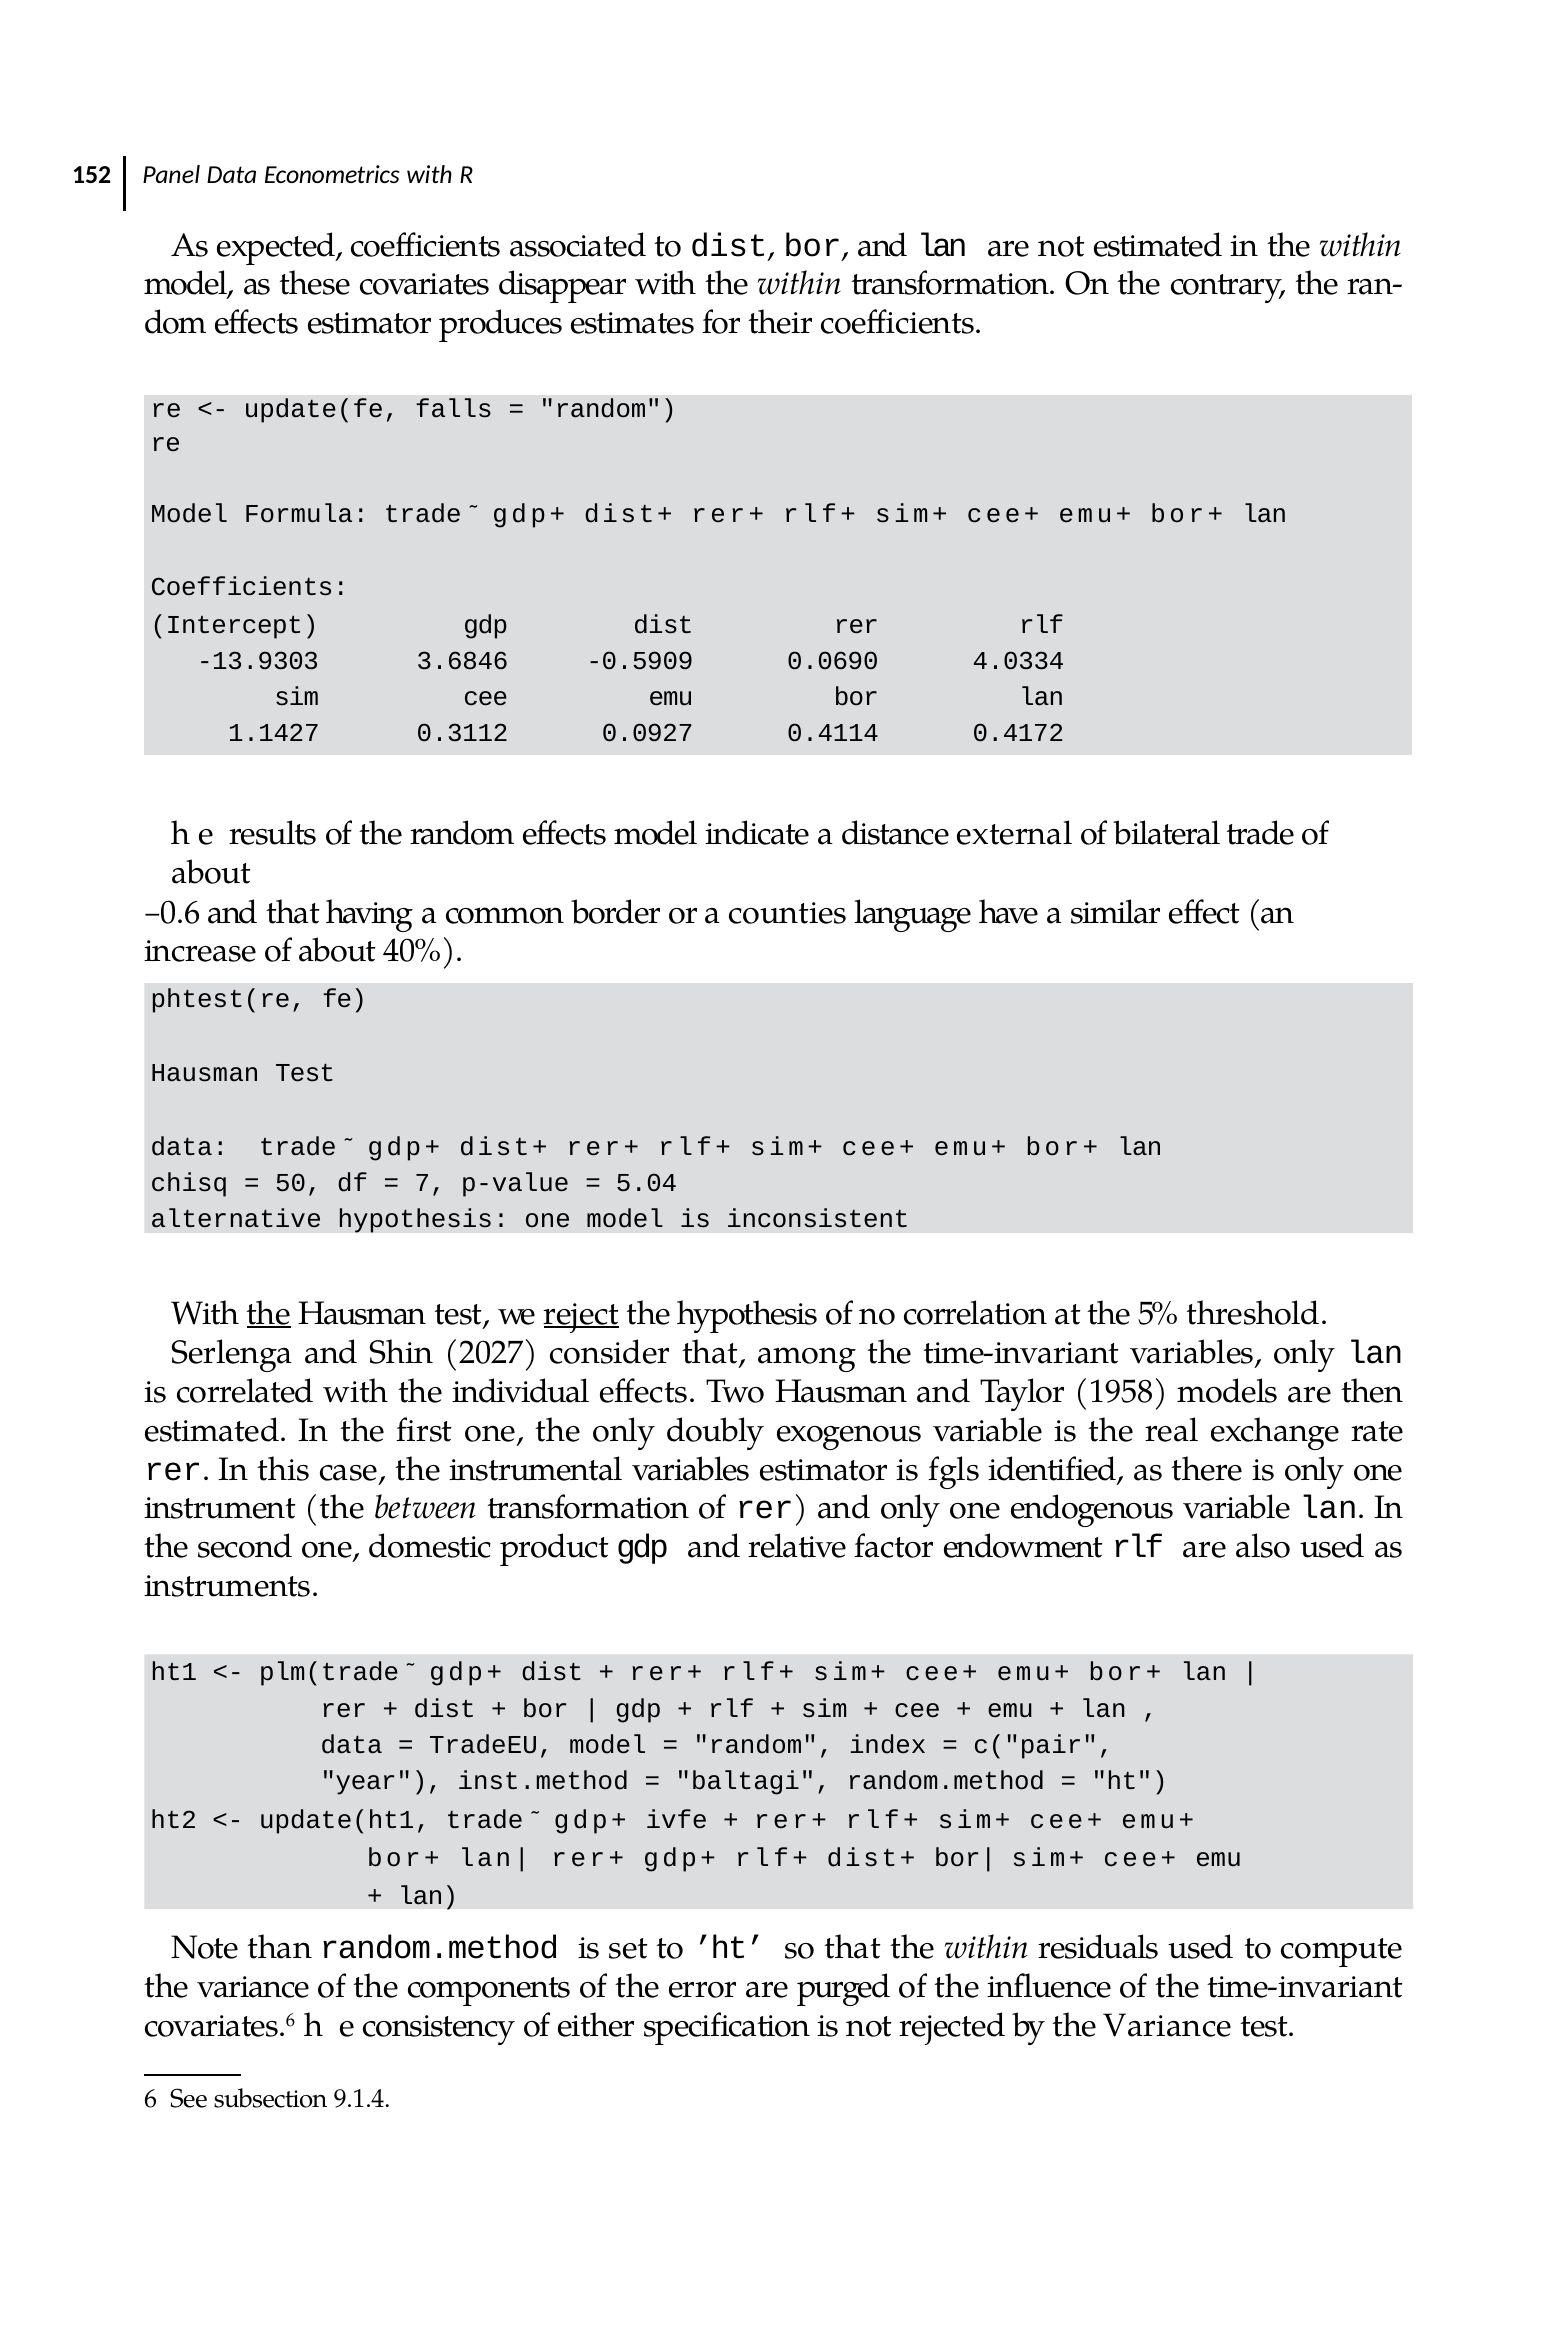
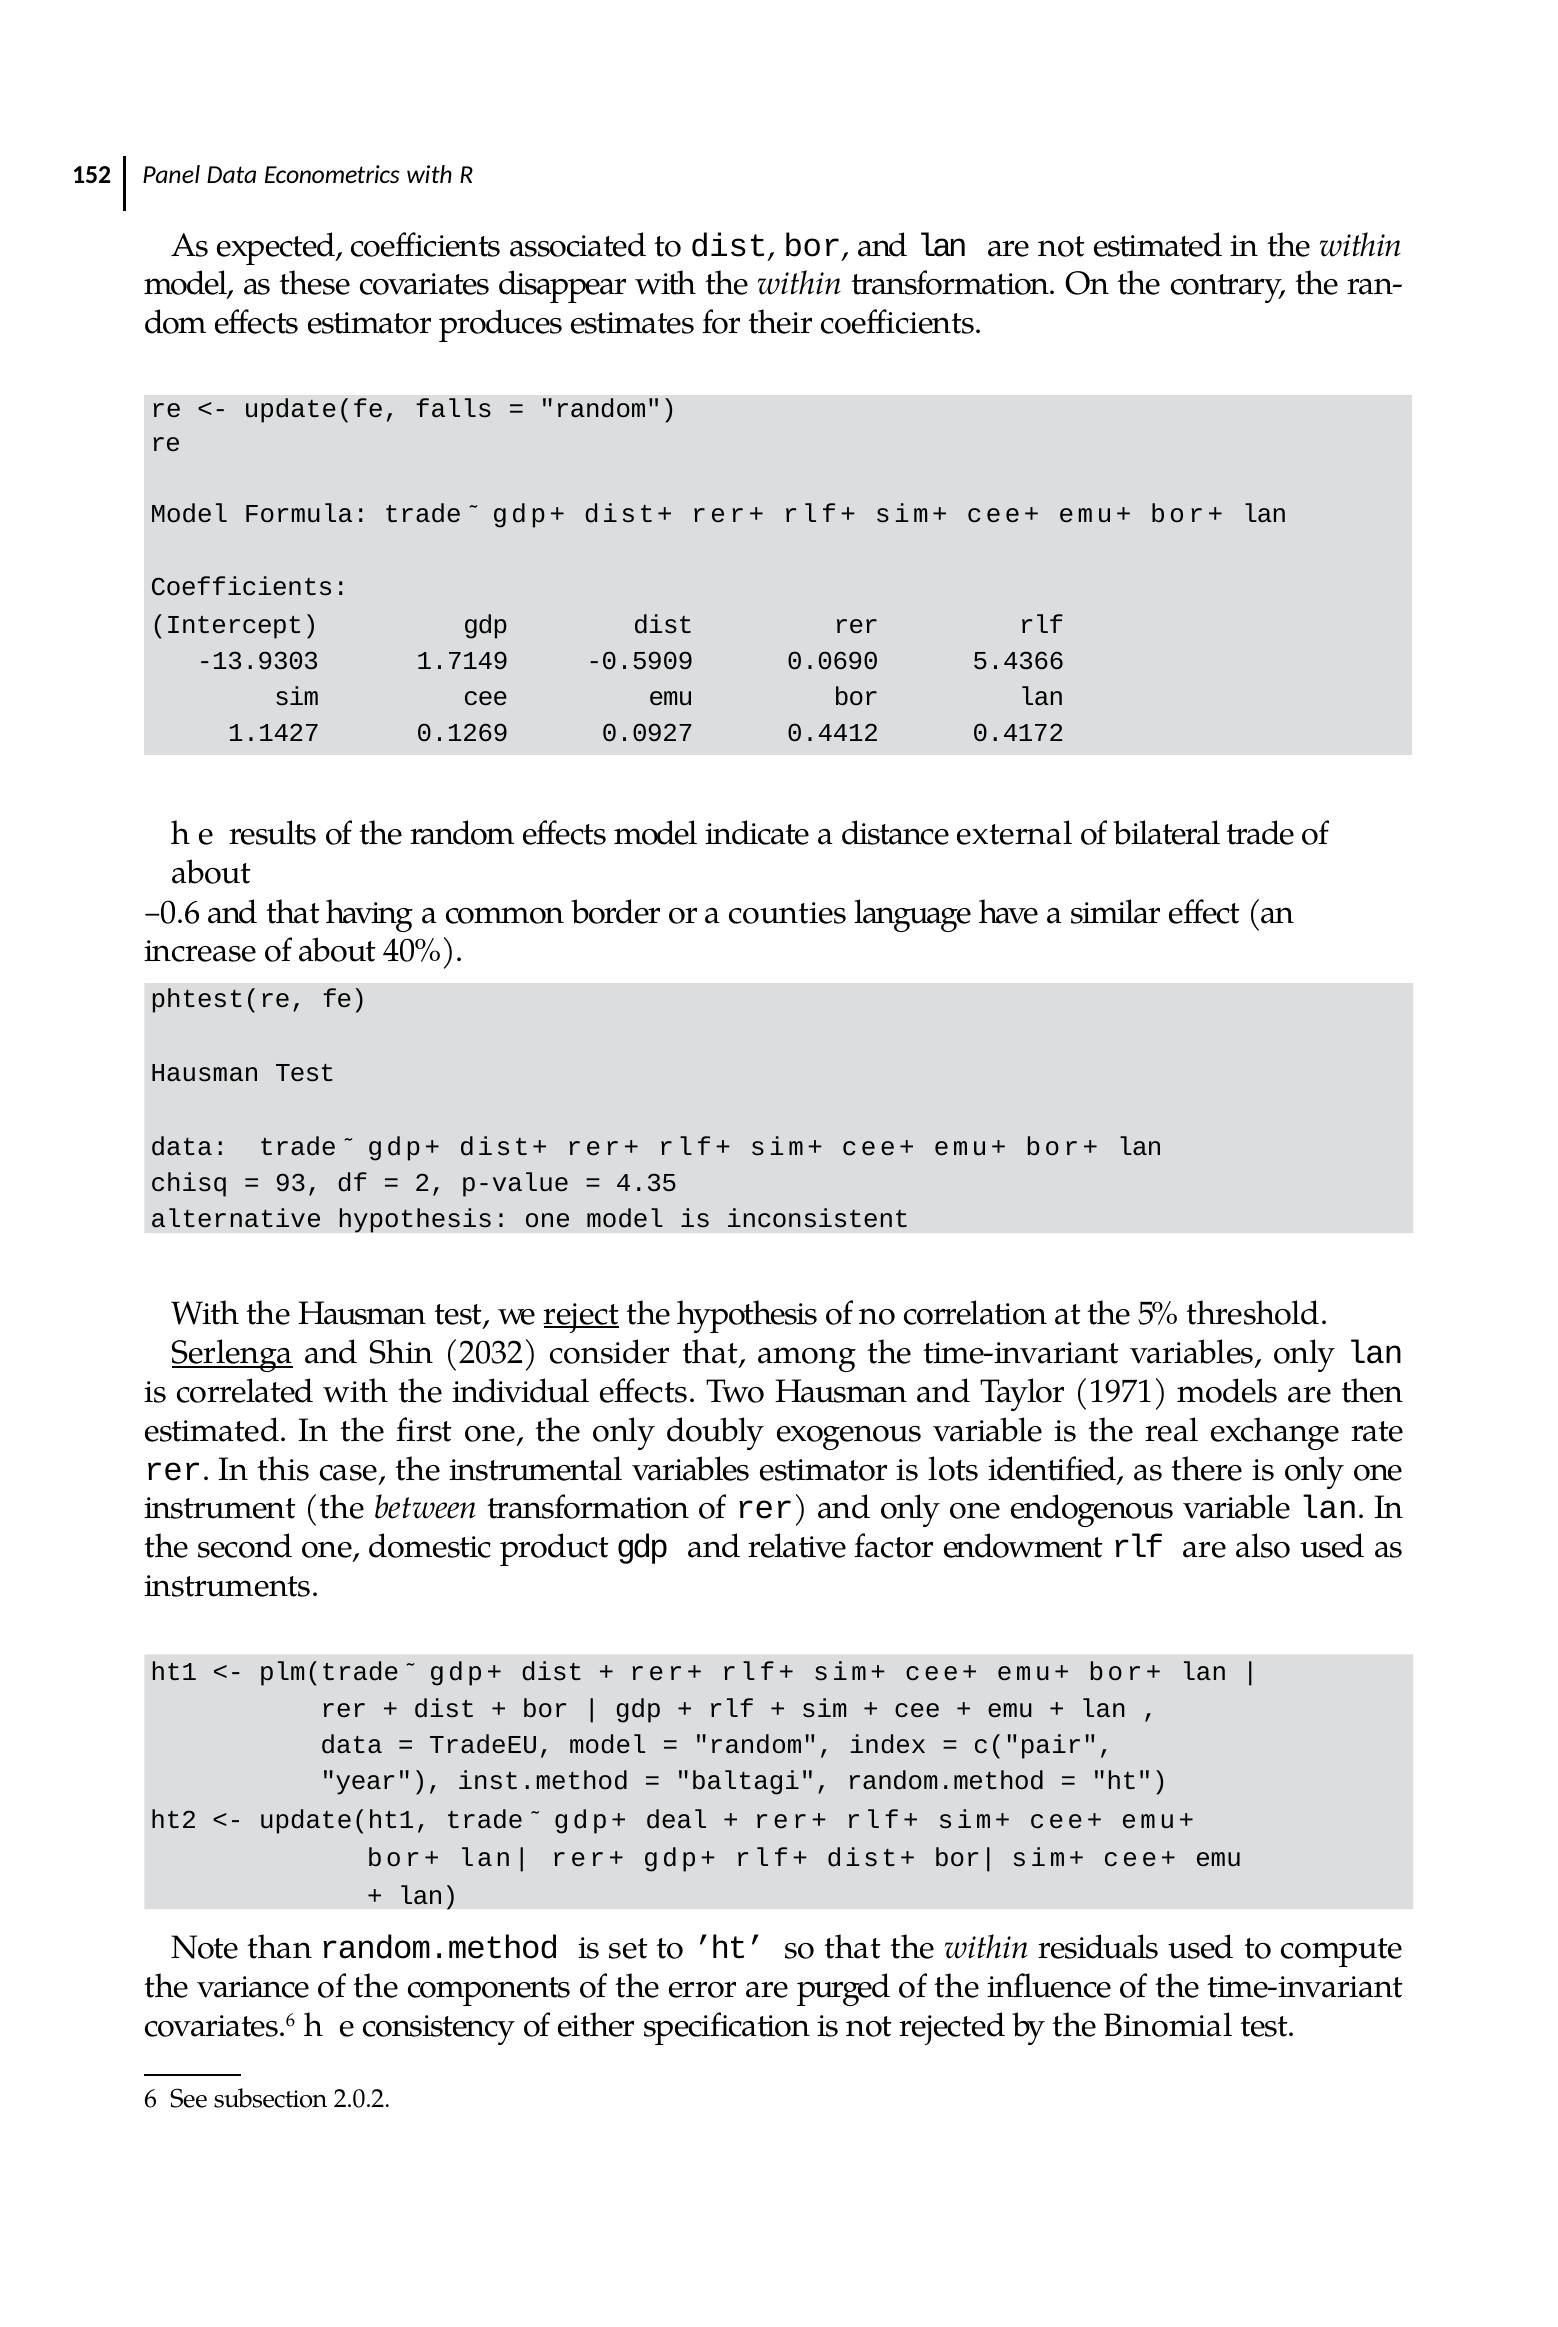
3.6846: 3.6846 -> 1.7149
4.0334: 4.0334 -> 5.4366
0.3112: 0.3112 -> 0.1269
0.4114: 0.4114 -> 0.4412
50: 50 -> 93
7: 7 -> 2
5.04: 5.04 -> 4.35
the at (269, 1314) underline: present -> none
Serlenga underline: none -> present
2027: 2027 -> 2032
1958: 1958 -> 1971
fgls: fgls -> lots
ivfe: ivfe -> deal
by the Variance: Variance -> Binomial
9.1.4: 9.1.4 -> 2.0.2
